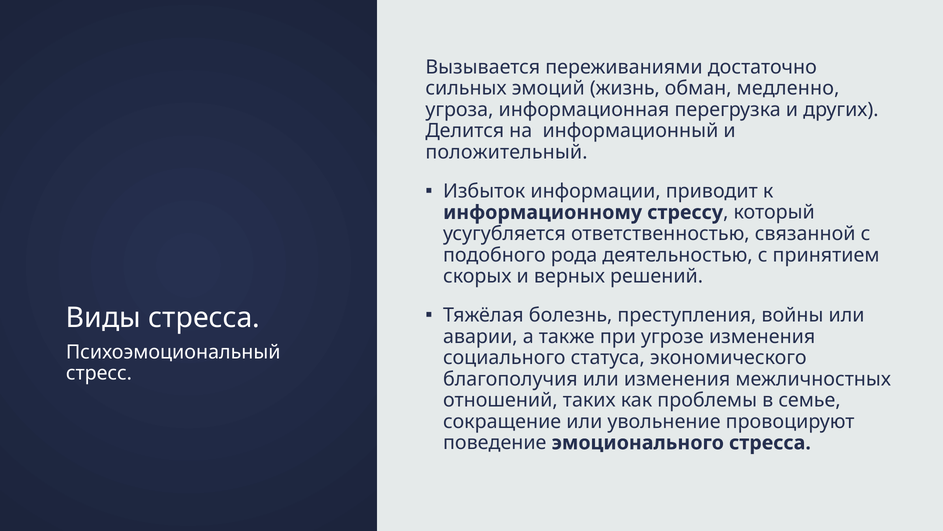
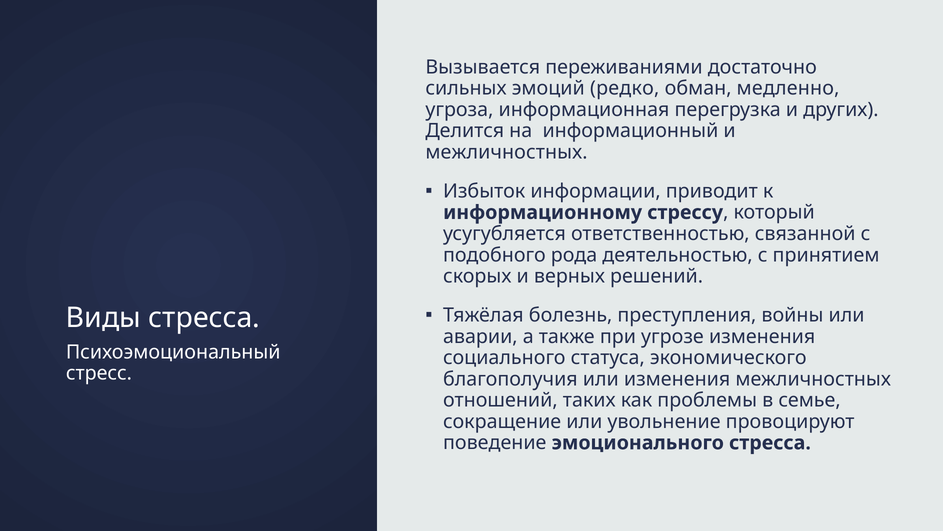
жизнь: жизнь -> редко
положительный at (506, 152): положительный -> межличностных
